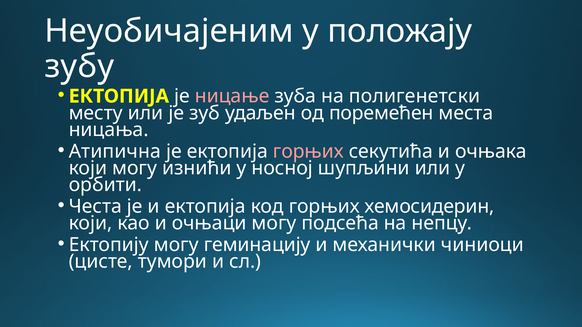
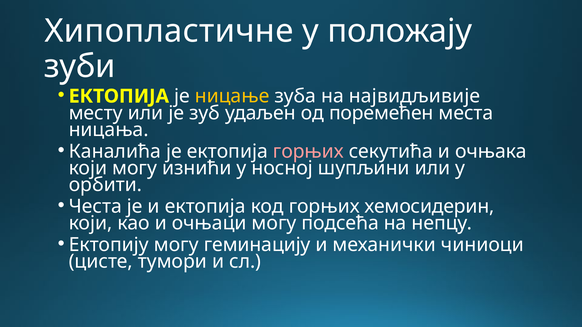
Неуобичајеним: Неуобичајеним -> Хипопластичне
зубу: зубу -> зуби
ницање colour: pink -> yellow
полигенетски: полигенетски -> највидљивије
Атипична: Атипична -> Каналића
